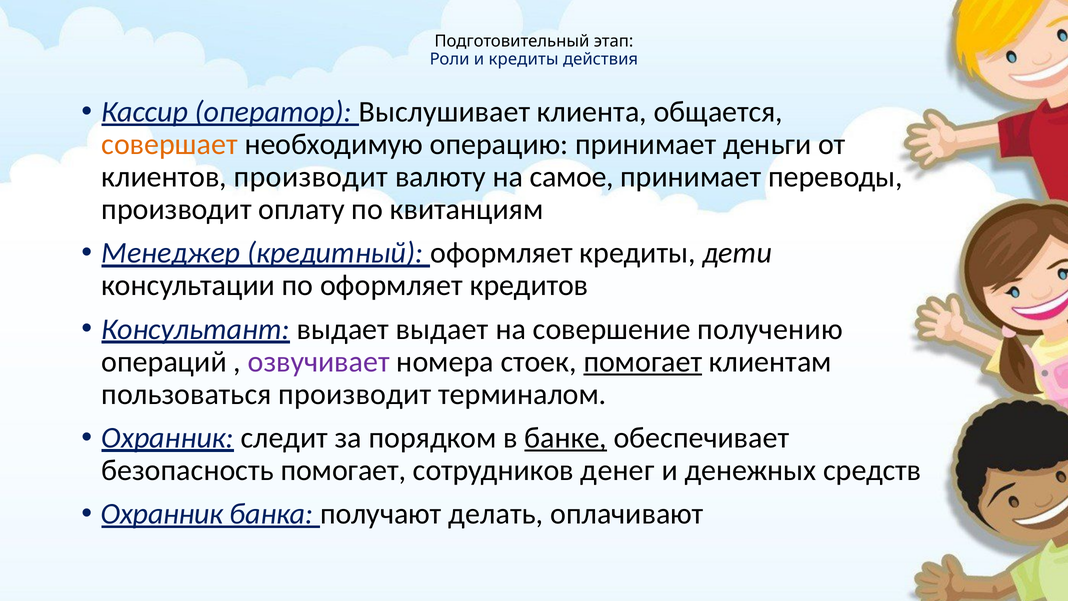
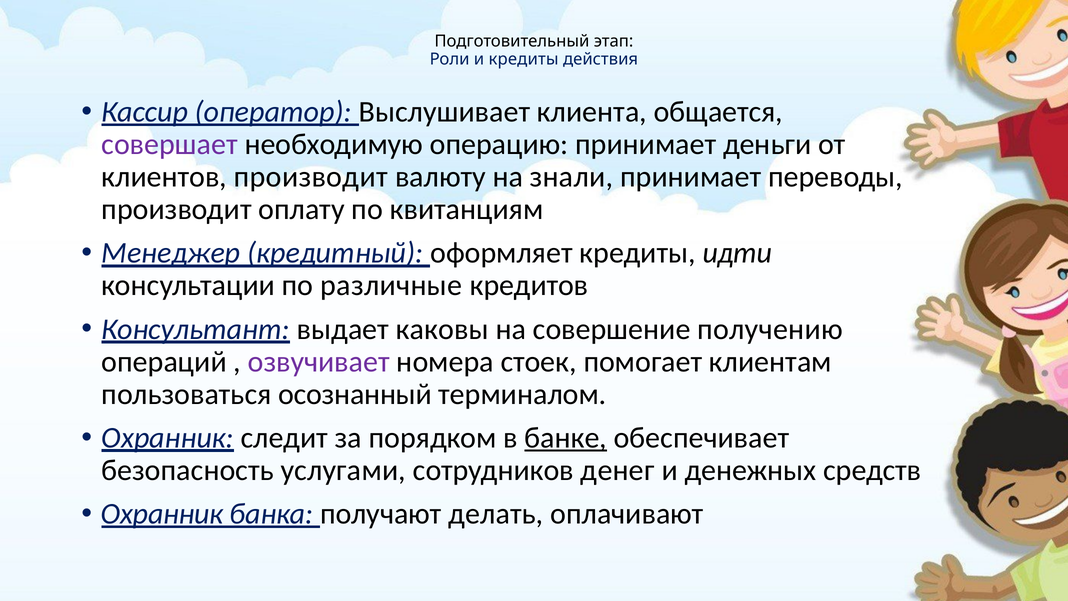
совершает colour: orange -> purple
самое: самое -> знали
дети: дети -> идти
по оформляет: оформляет -> различные
выдает выдает: выдает -> каковы
помогает at (643, 361) underline: present -> none
пользоваться производит: производит -> осознанный
безопасность помогает: помогает -> услугами
